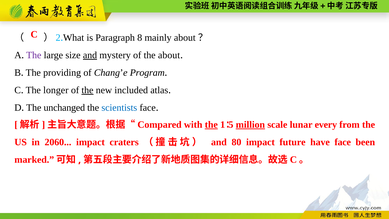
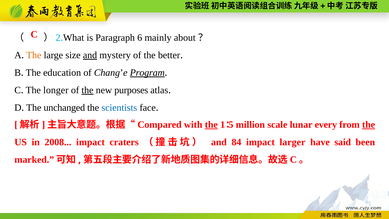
8: 8 -> 6
The at (34, 55) colour: purple -> orange
the about: about -> better
providing: providing -> education
Program underline: none -> present
included: included -> purposes
million underline: present -> none
the at (369, 125) underline: none -> present
2060: 2060 -> 2008
80: 80 -> 84
future: future -> larger
have face: face -> said
